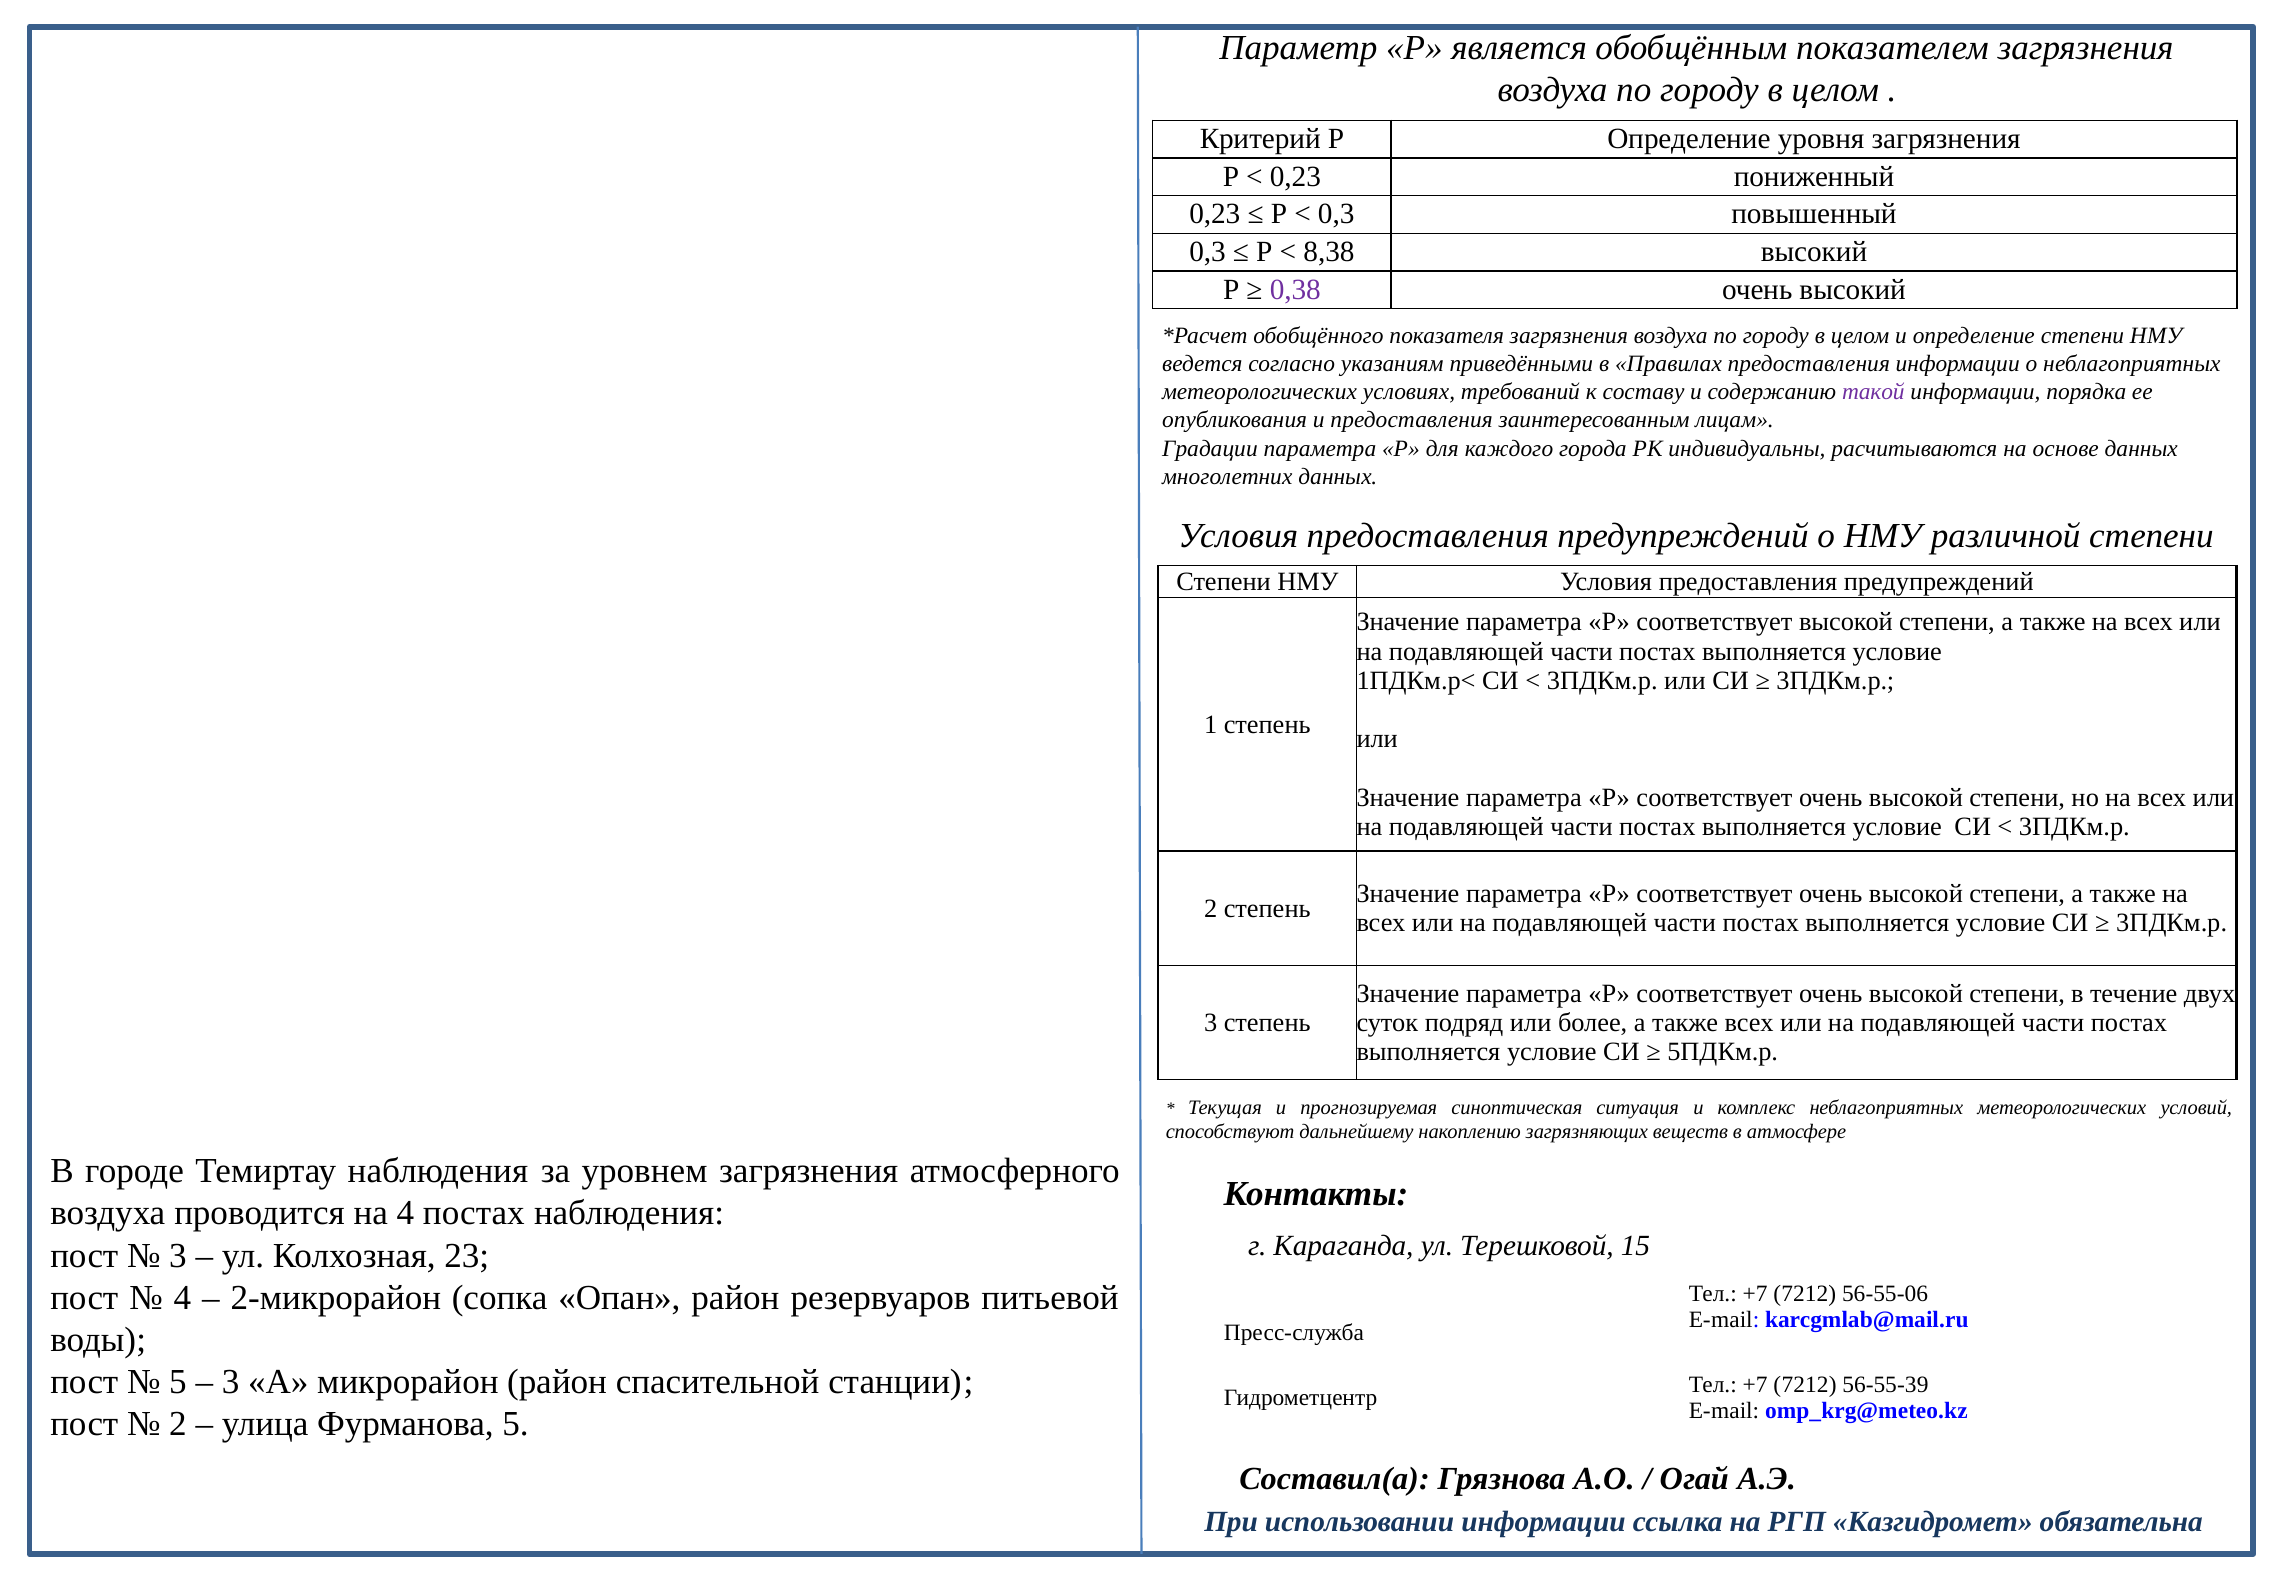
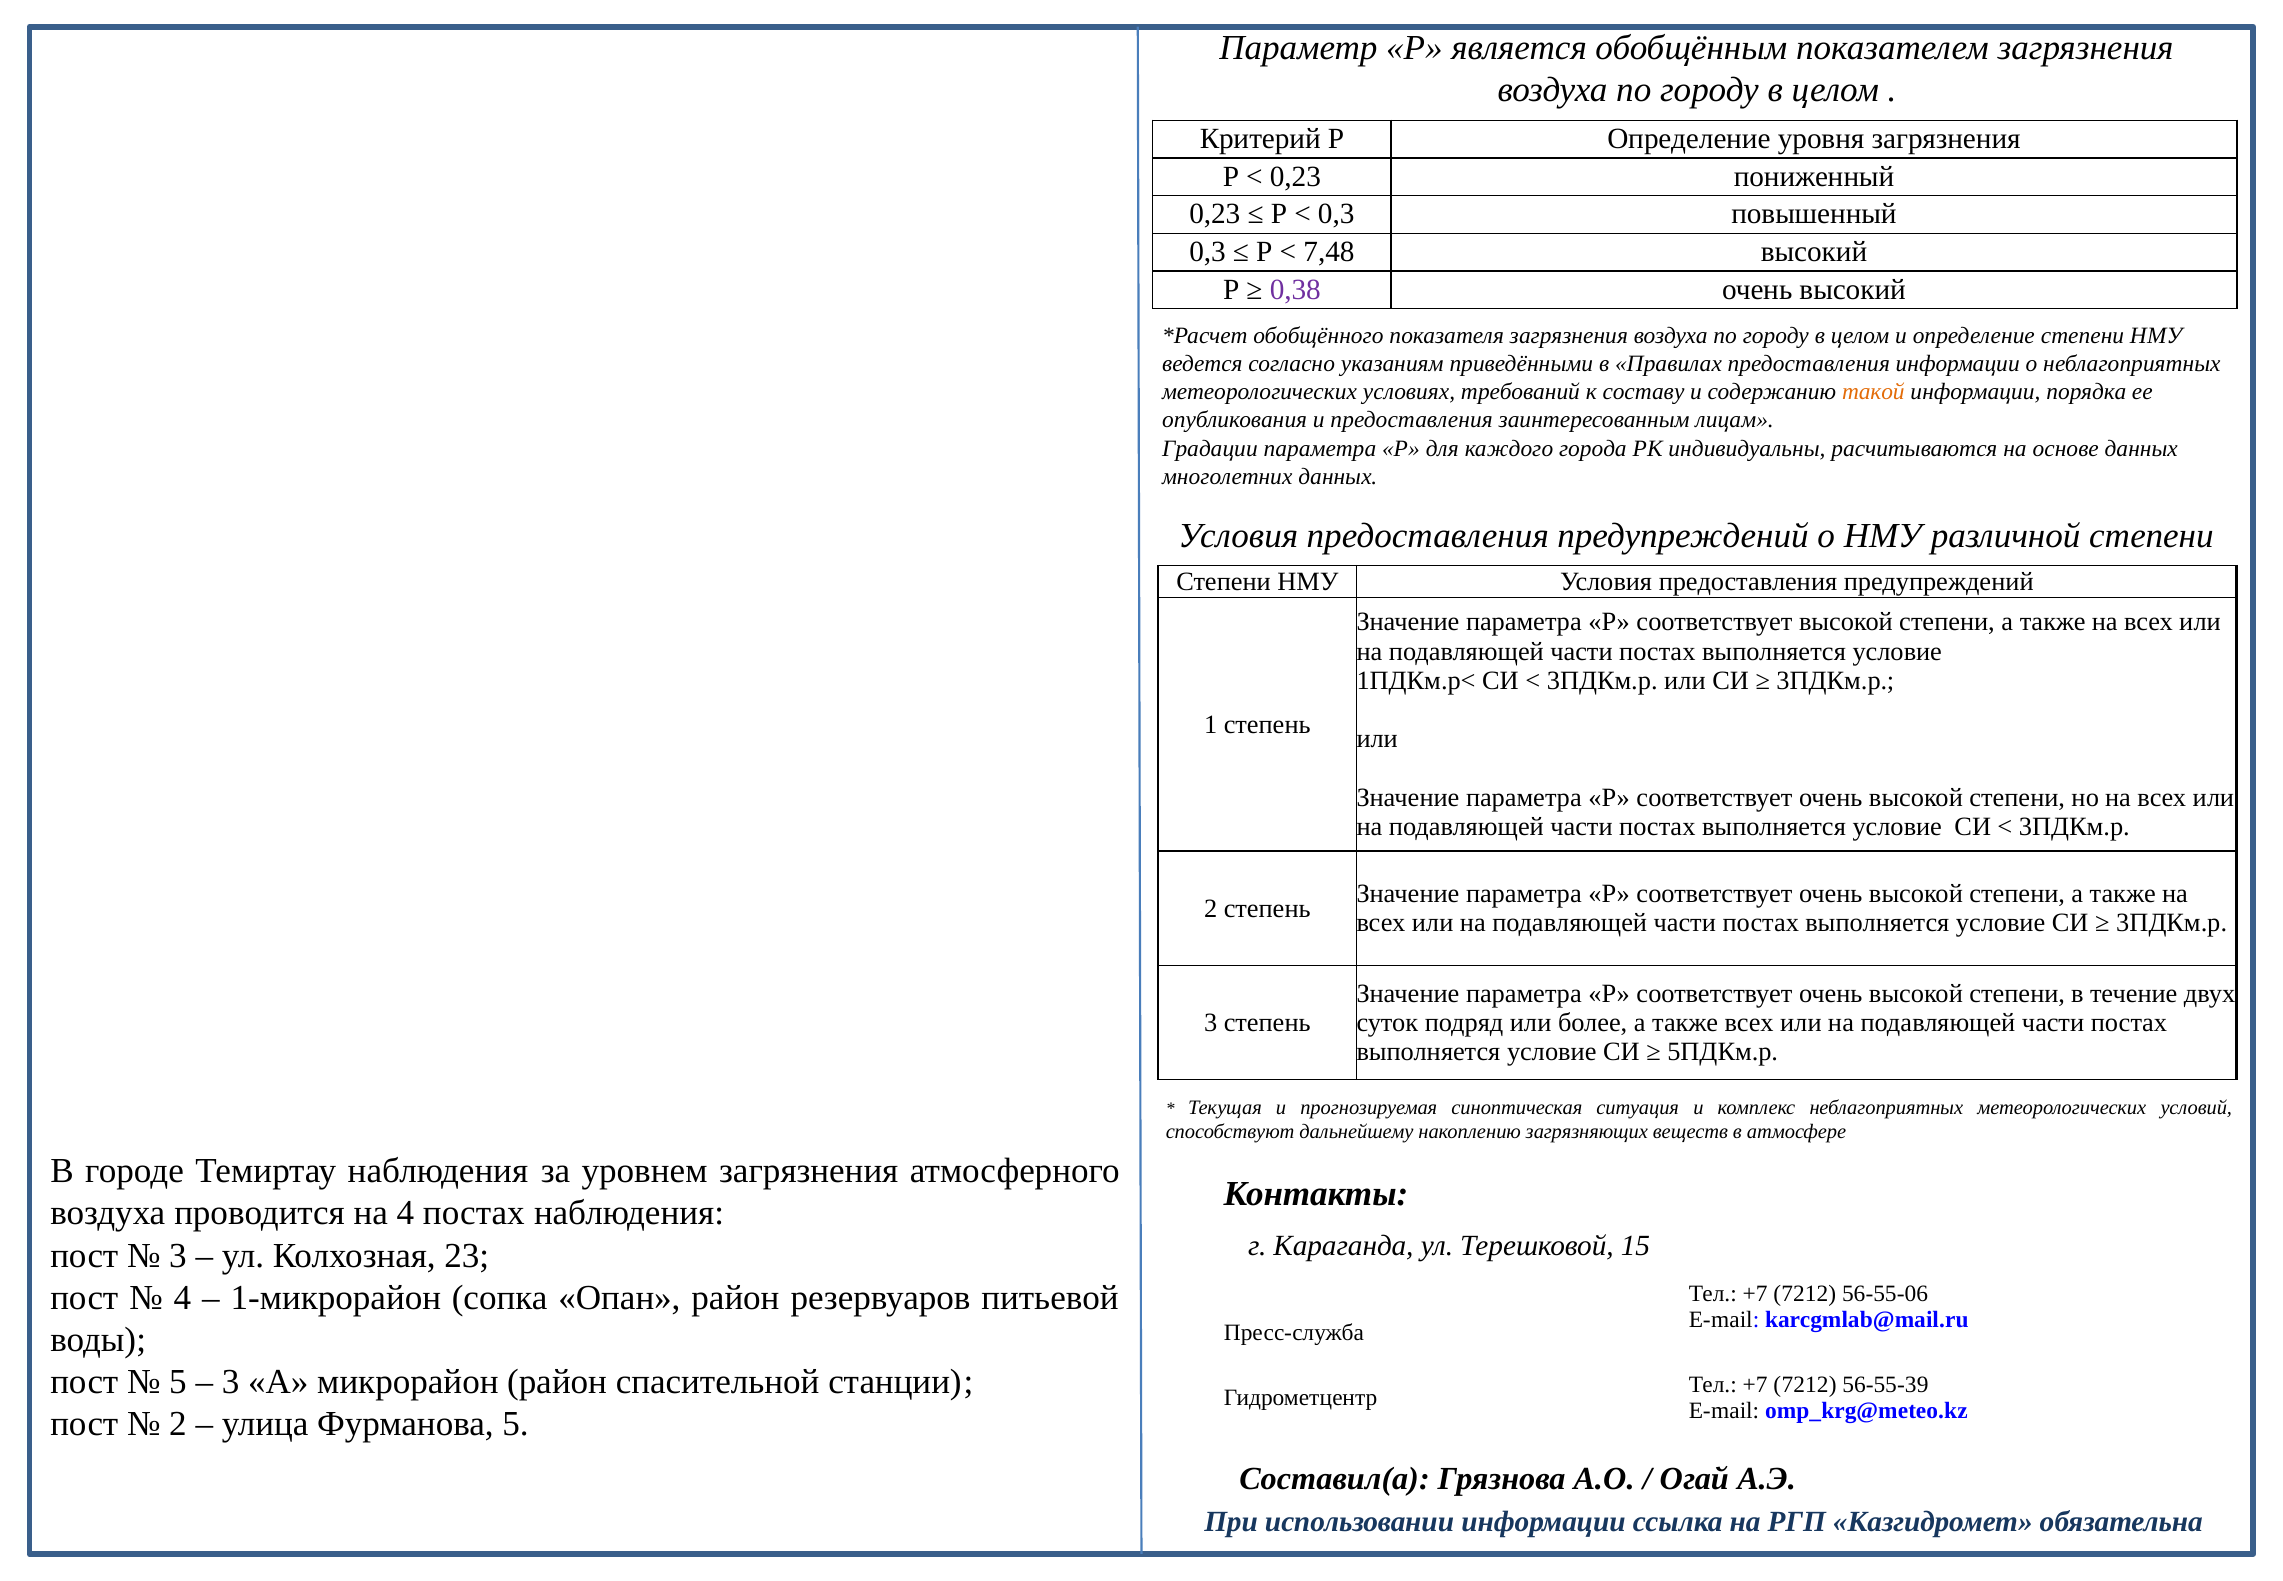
8,38: 8,38 -> 7,48
такой colour: purple -> orange
2-микрорайон: 2-микрорайон -> 1-микрорайон
